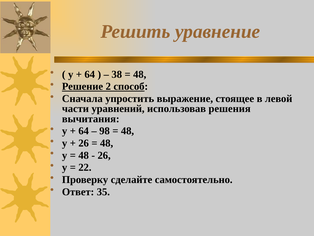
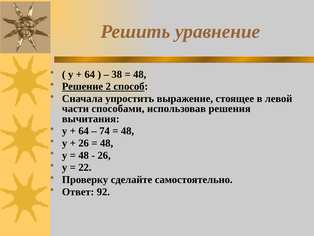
уравнений: уравнений -> способами
98: 98 -> 74
35: 35 -> 92
